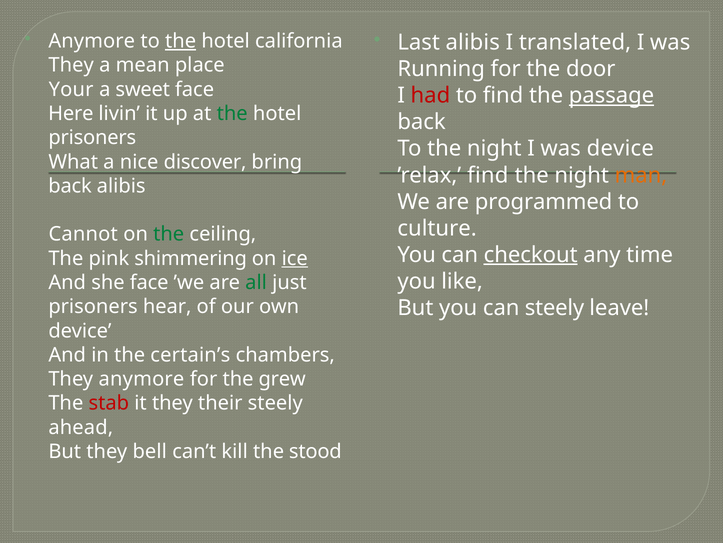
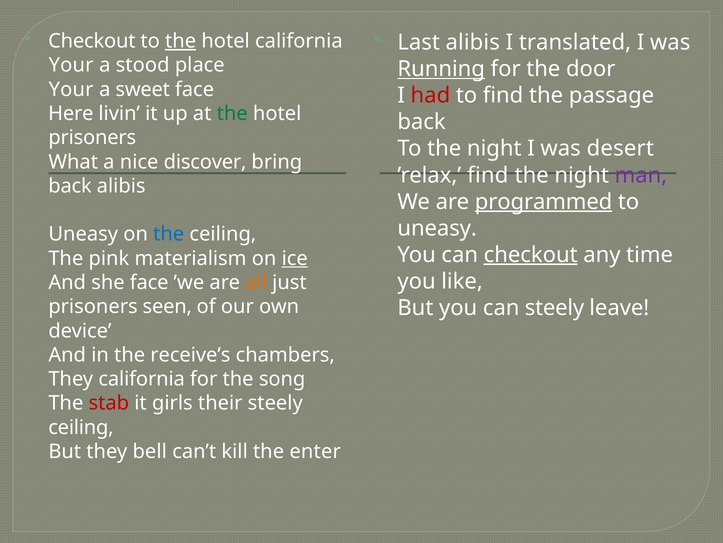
Anymore at (92, 41): Anymore -> Checkout
They at (71, 65): They -> Your
mean: mean -> stood
Running underline: none -> present
passage underline: present -> none
was device: device -> desert
man colour: orange -> purple
programmed underline: none -> present
culture at (437, 228): culture -> uneasy
Cannot at (83, 234): Cannot -> Uneasy
the at (169, 234) colour: green -> blue
shimmering: shimmering -> materialism
all colour: green -> orange
hear: hear -> seen
certain’s: certain’s -> receive’s
They anymore: anymore -> california
grew: grew -> song
it they: they -> girls
ahead at (81, 427): ahead -> ceiling
stood: stood -> enter
